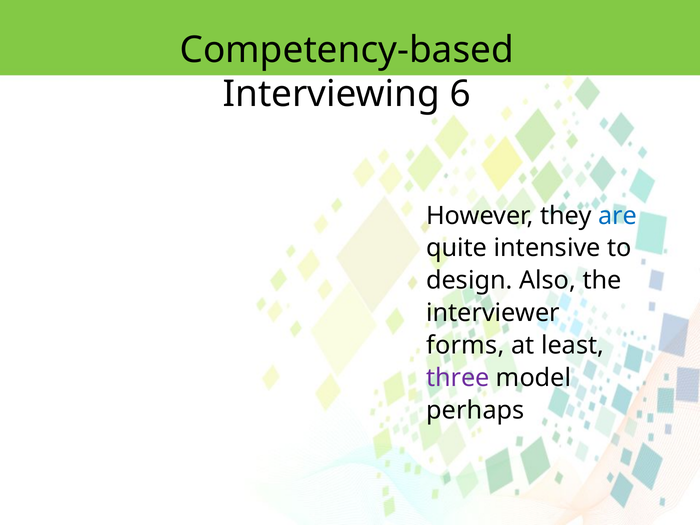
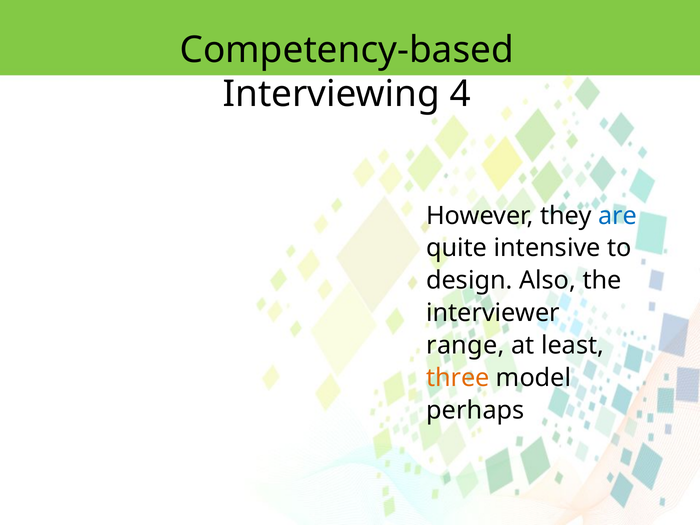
6: 6 -> 4
forms: forms -> range
three colour: purple -> orange
